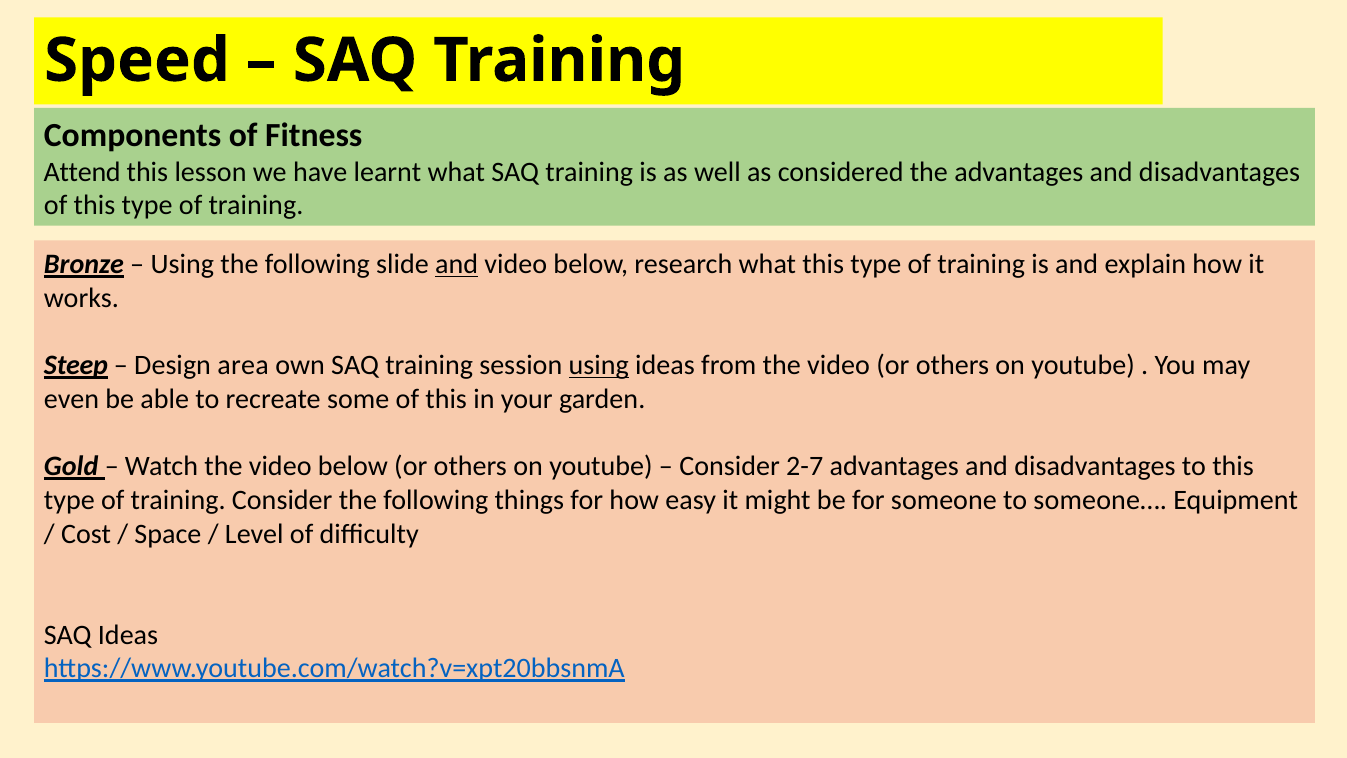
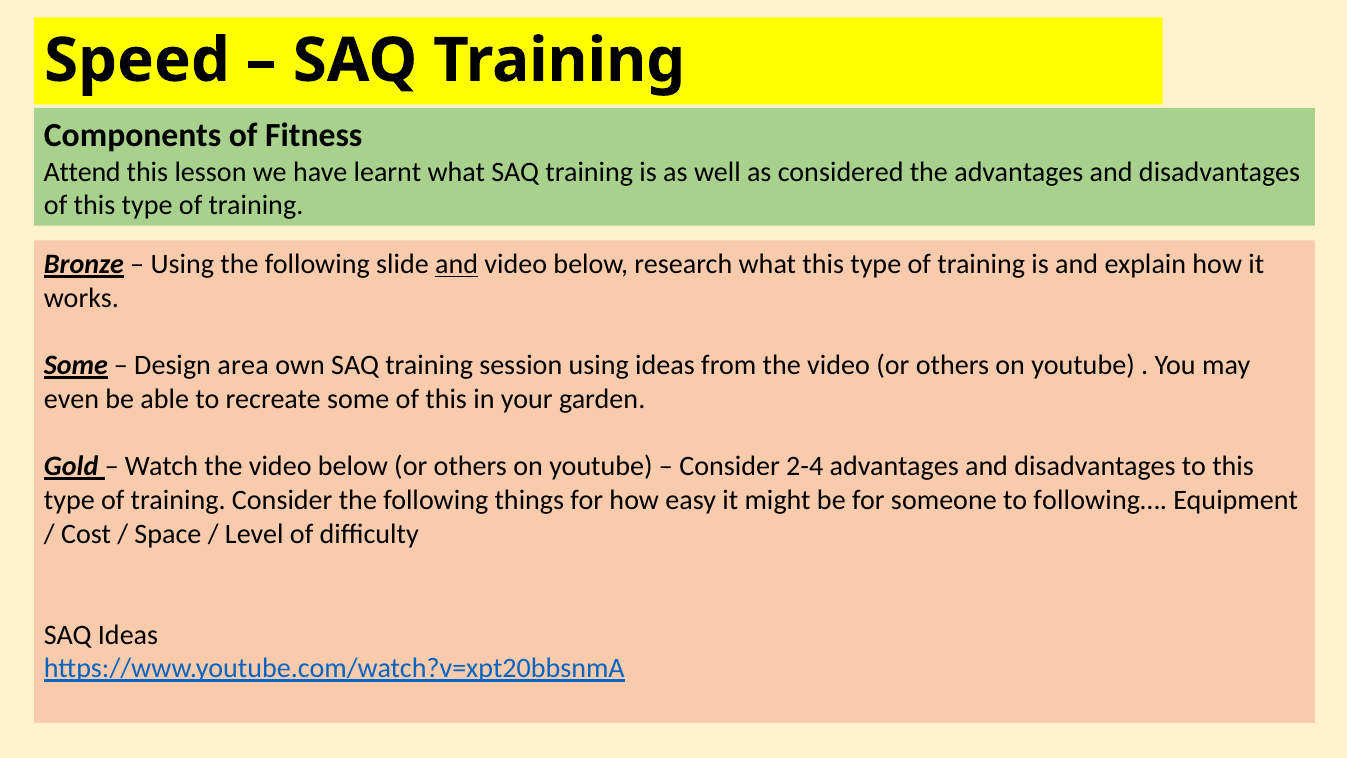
Steep at (76, 365): Steep -> Some
using at (599, 365) underline: present -> none
2-7: 2-7 -> 2-4
someone…: someone… -> following…
